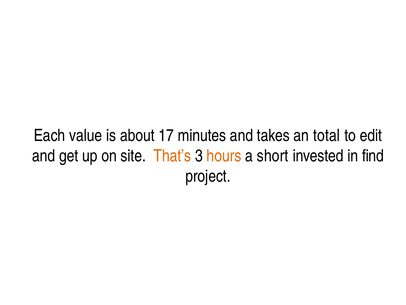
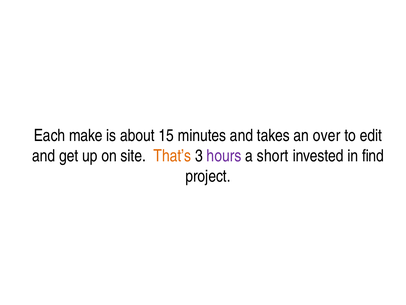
value: value -> make
17: 17 -> 15
total: total -> over
hours colour: orange -> purple
